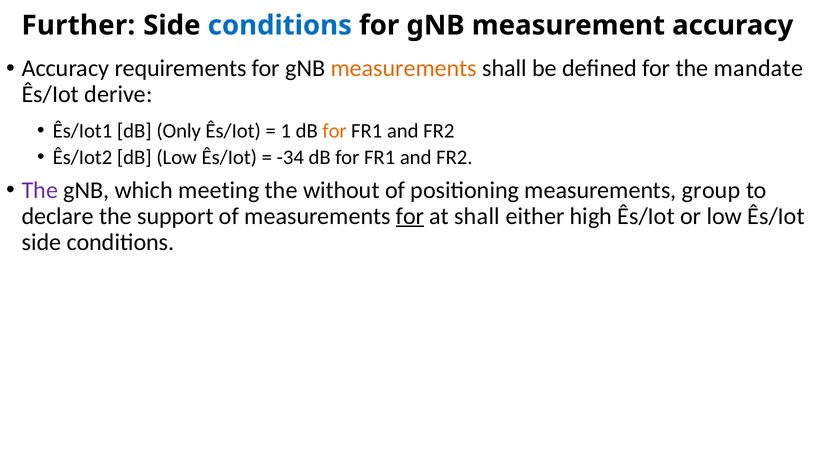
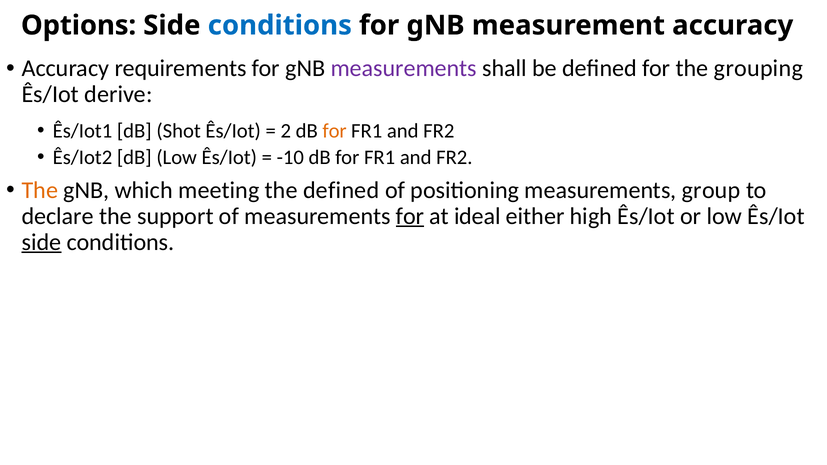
Further: Further -> Options
measurements at (404, 69) colour: orange -> purple
mandate: mandate -> grouping
Only: Only -> Shot
1: 1 -> 2
-34: -34 -> -10
The at (40, 190) colour: purple -> orange
the without: without -> defined
at shall: shall -> ideal
side at (41, 242) underline: none -> present
